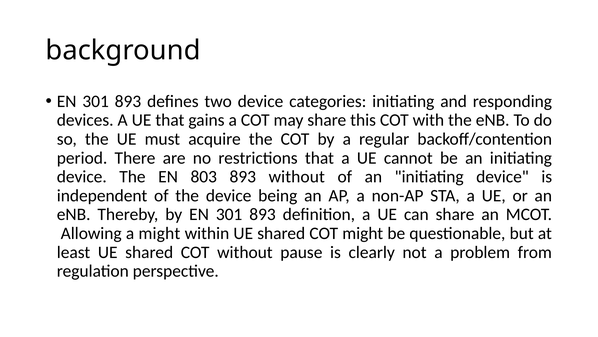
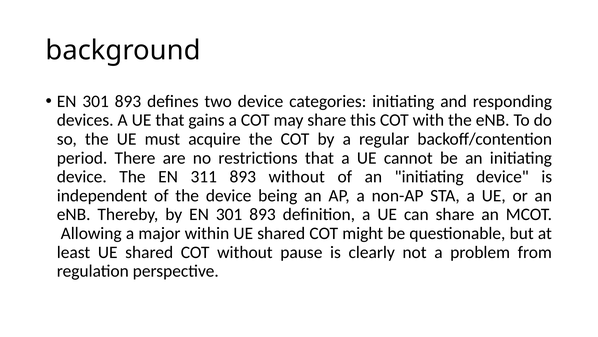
803: 803 -> 311
a might: might -> major
